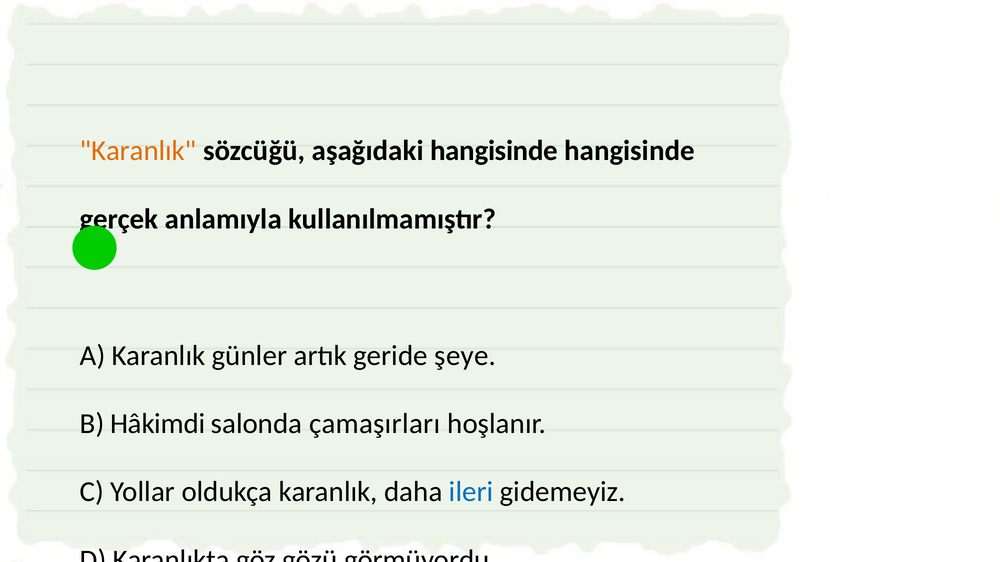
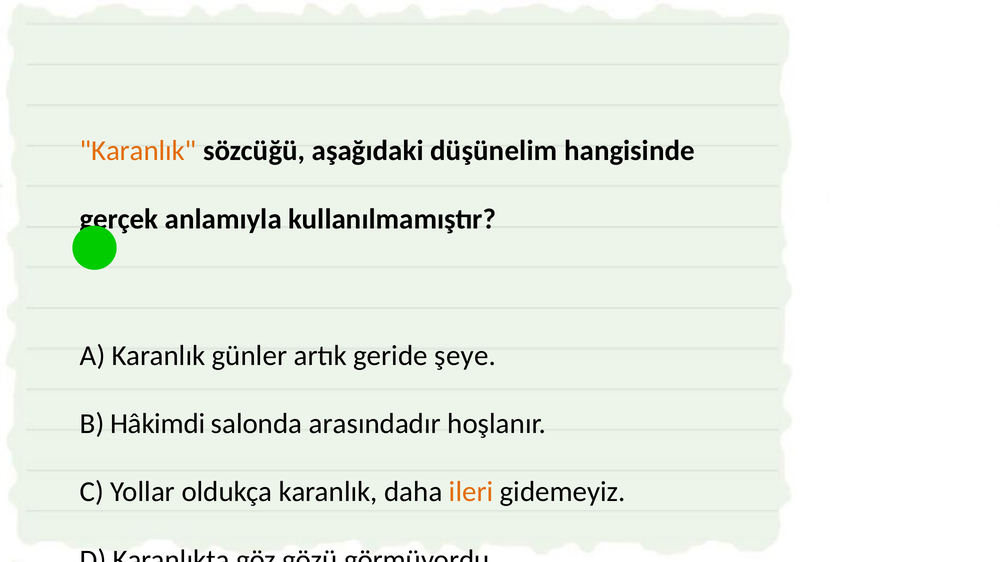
aşağıdaki hangisinde: hangisinde -> düşünelim
çamaşırları: çamaşırları -> arasındadır
ileri colour: blue -> orange
